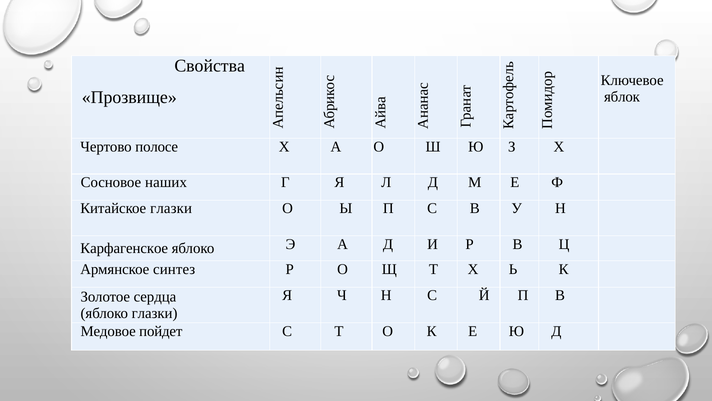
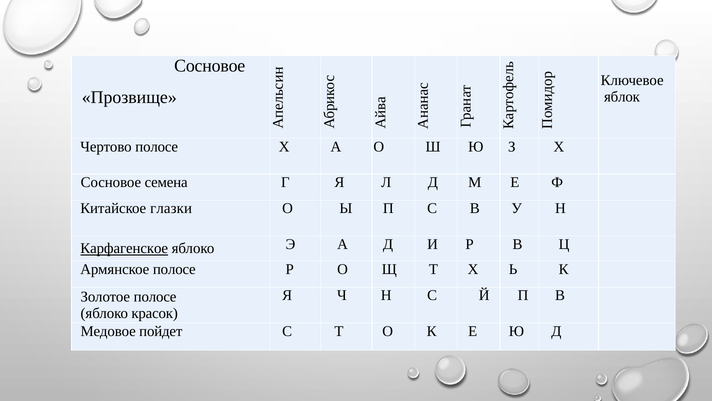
Свойства at (210, 66): Свойства -> Сосновое
наших: наших -> семена
Карфагенское underline: none -> present
Армянское синтез: синтез -> полосе
Золотое сердца: сердца -> полосе
яблоко глазки: глазки -> красок
